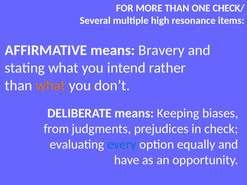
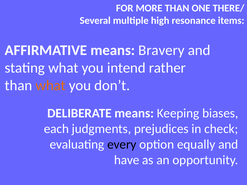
CHECK/: CHECK/ -> THERE/
from: from -> each
every colour: blue -> black
